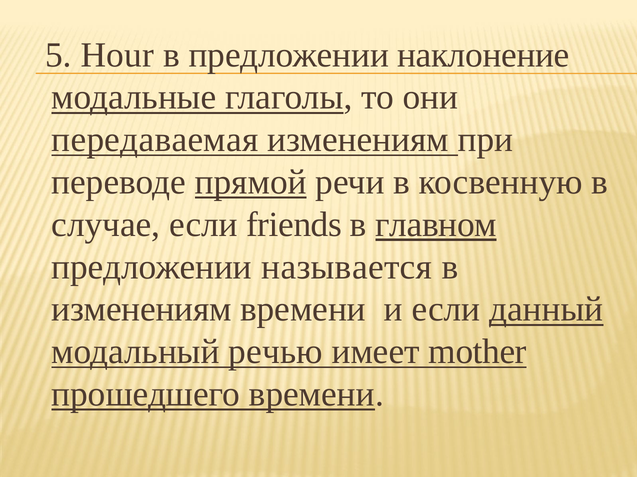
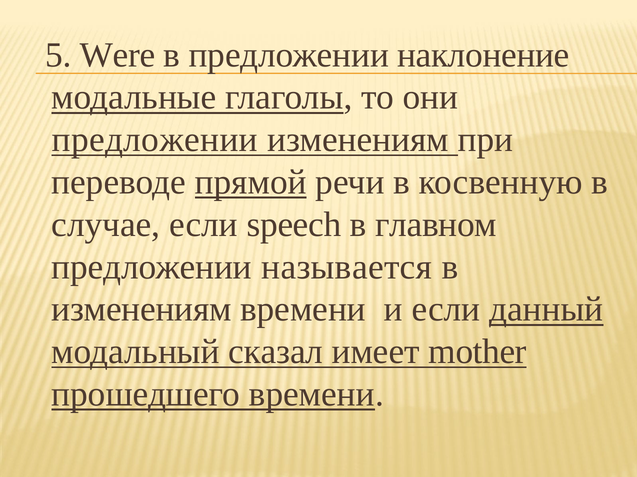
Hour: Hour -> Were
передаваемая at (155, 140): передаваемая -> предложении
friends: friends -> speech
главном underline: present -> none
речью: речью -> сказал
